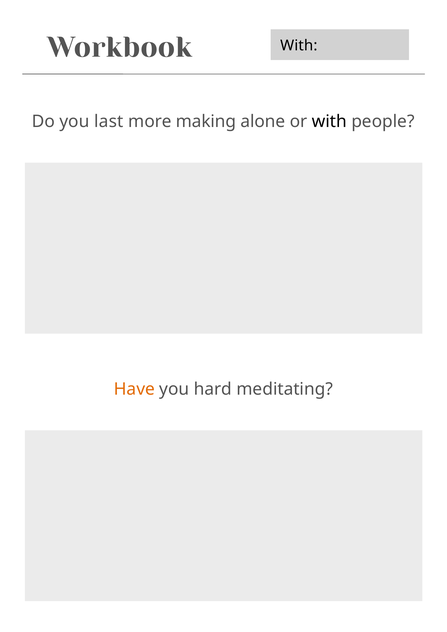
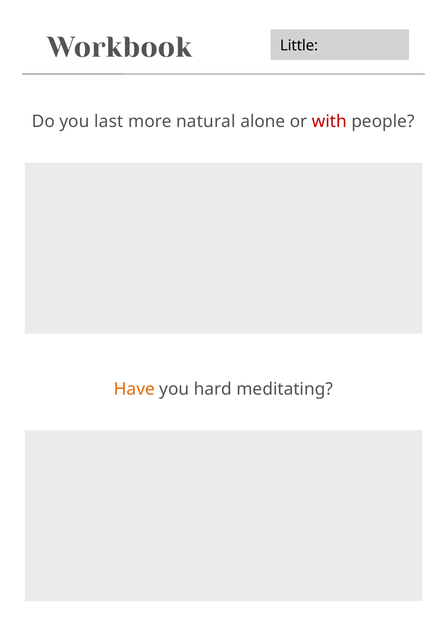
Workbook With: With -> Little
making: making -> natural
with at (329, 122) colour: black -> red
